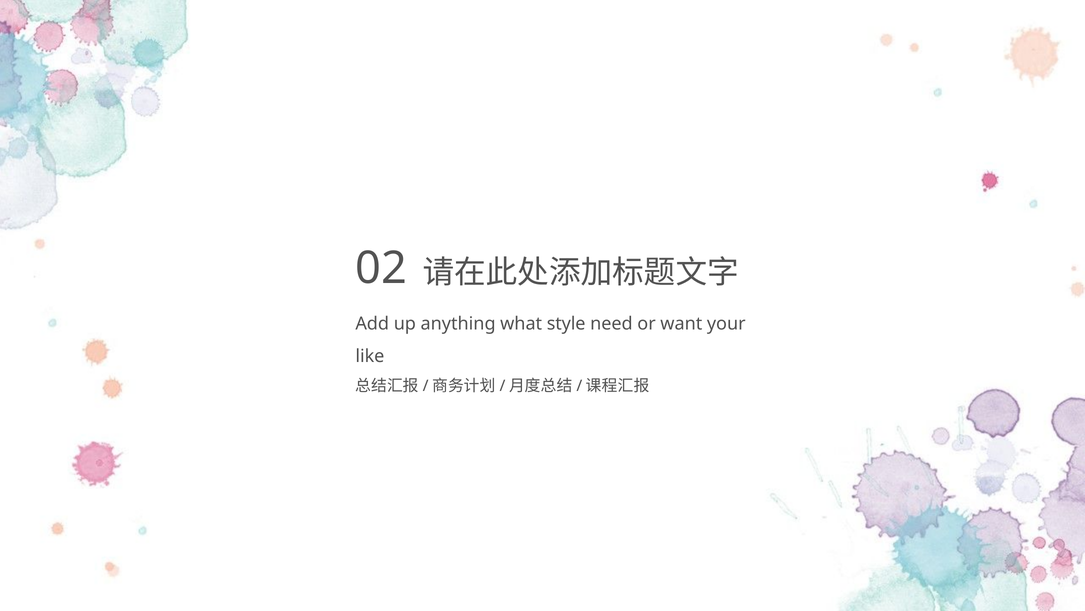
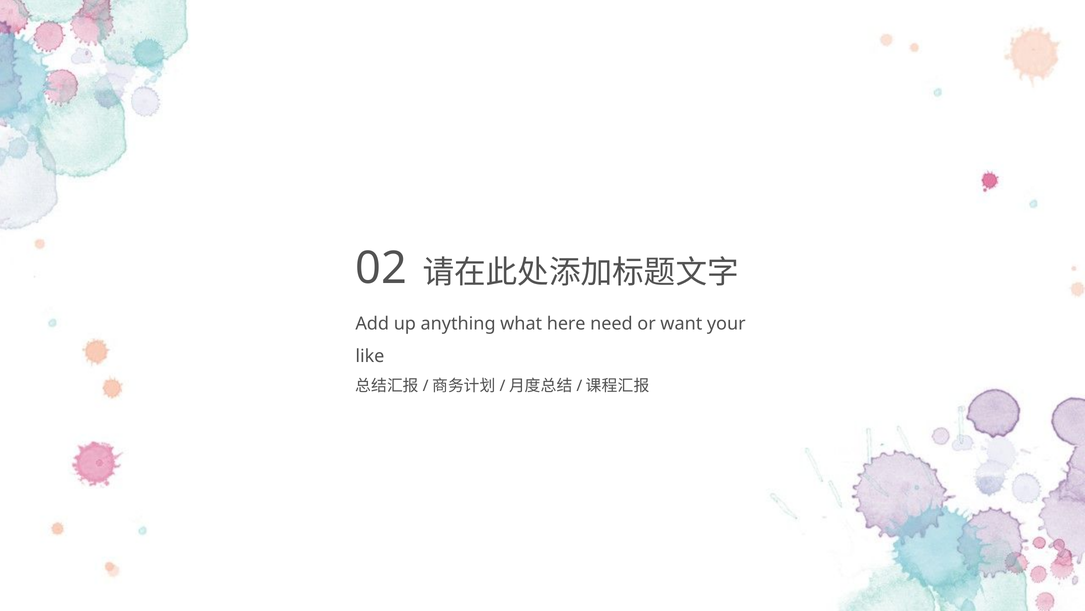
style: style -> here
